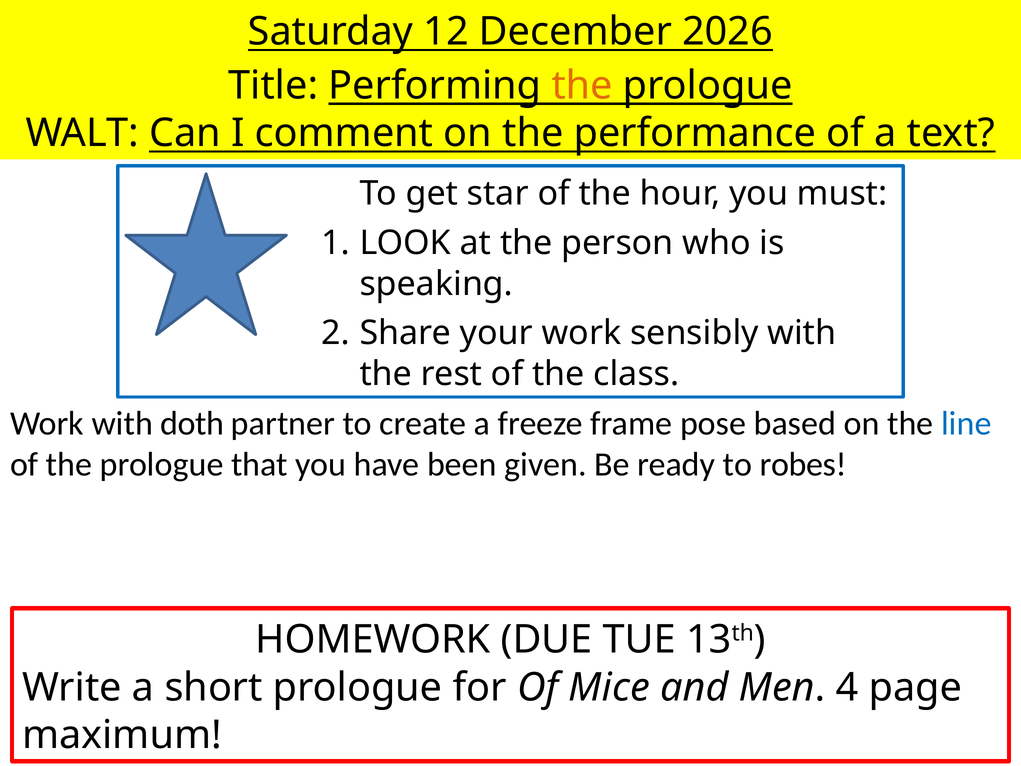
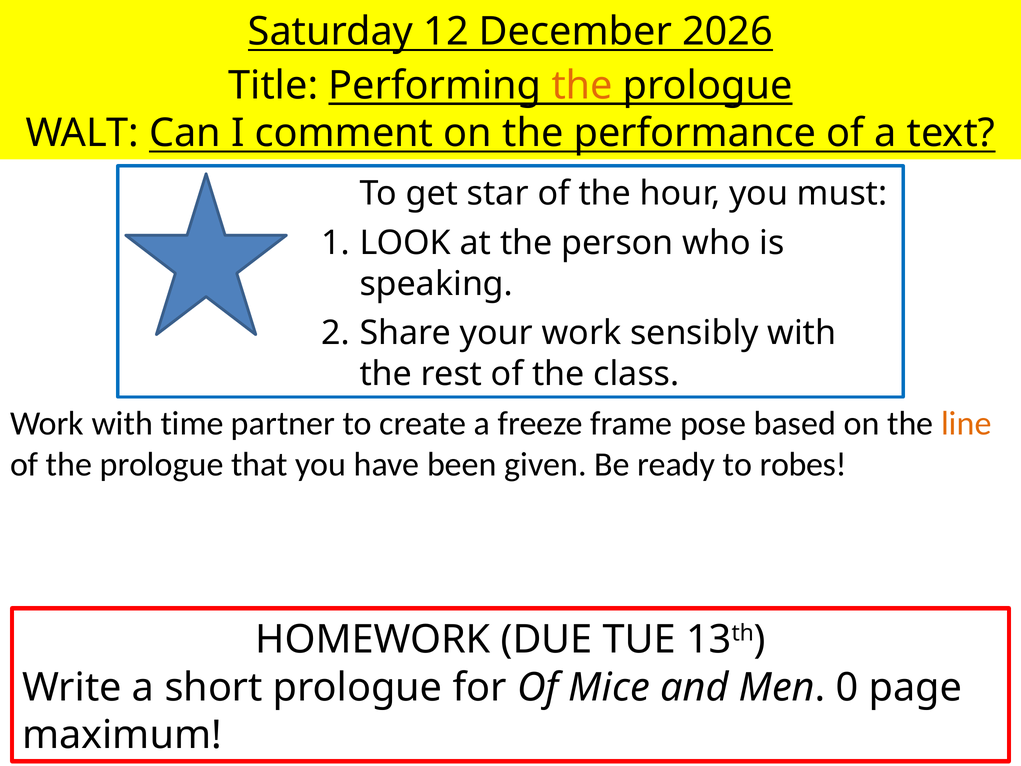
doth: doth -> time
line colour: blue -> orange
4: 4 -> 0
